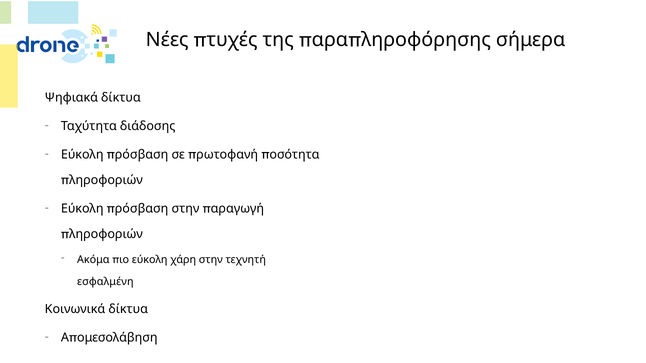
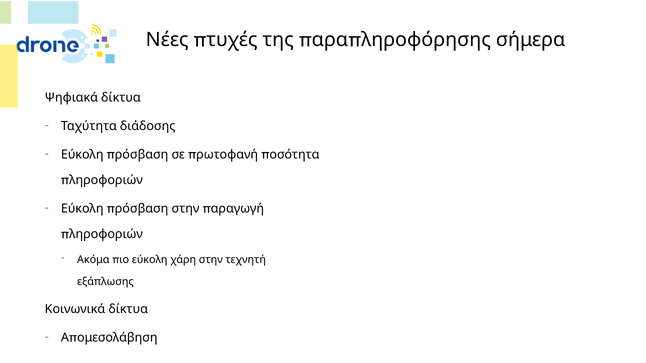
εσφαλμένη: εσφαλμένη -> εξάπλωσης
